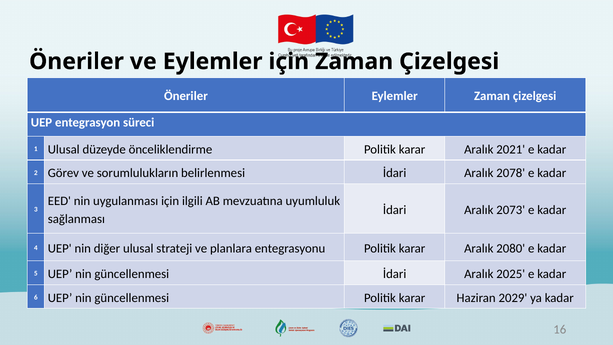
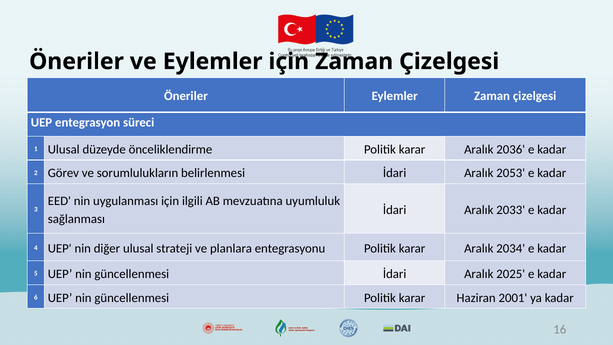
2021: 2021 -> 2036
2078: 2078 -> 2053
2073: 2073 -> 2033
2080: 2080 -> 2034
2029: 2029 -> 2001
